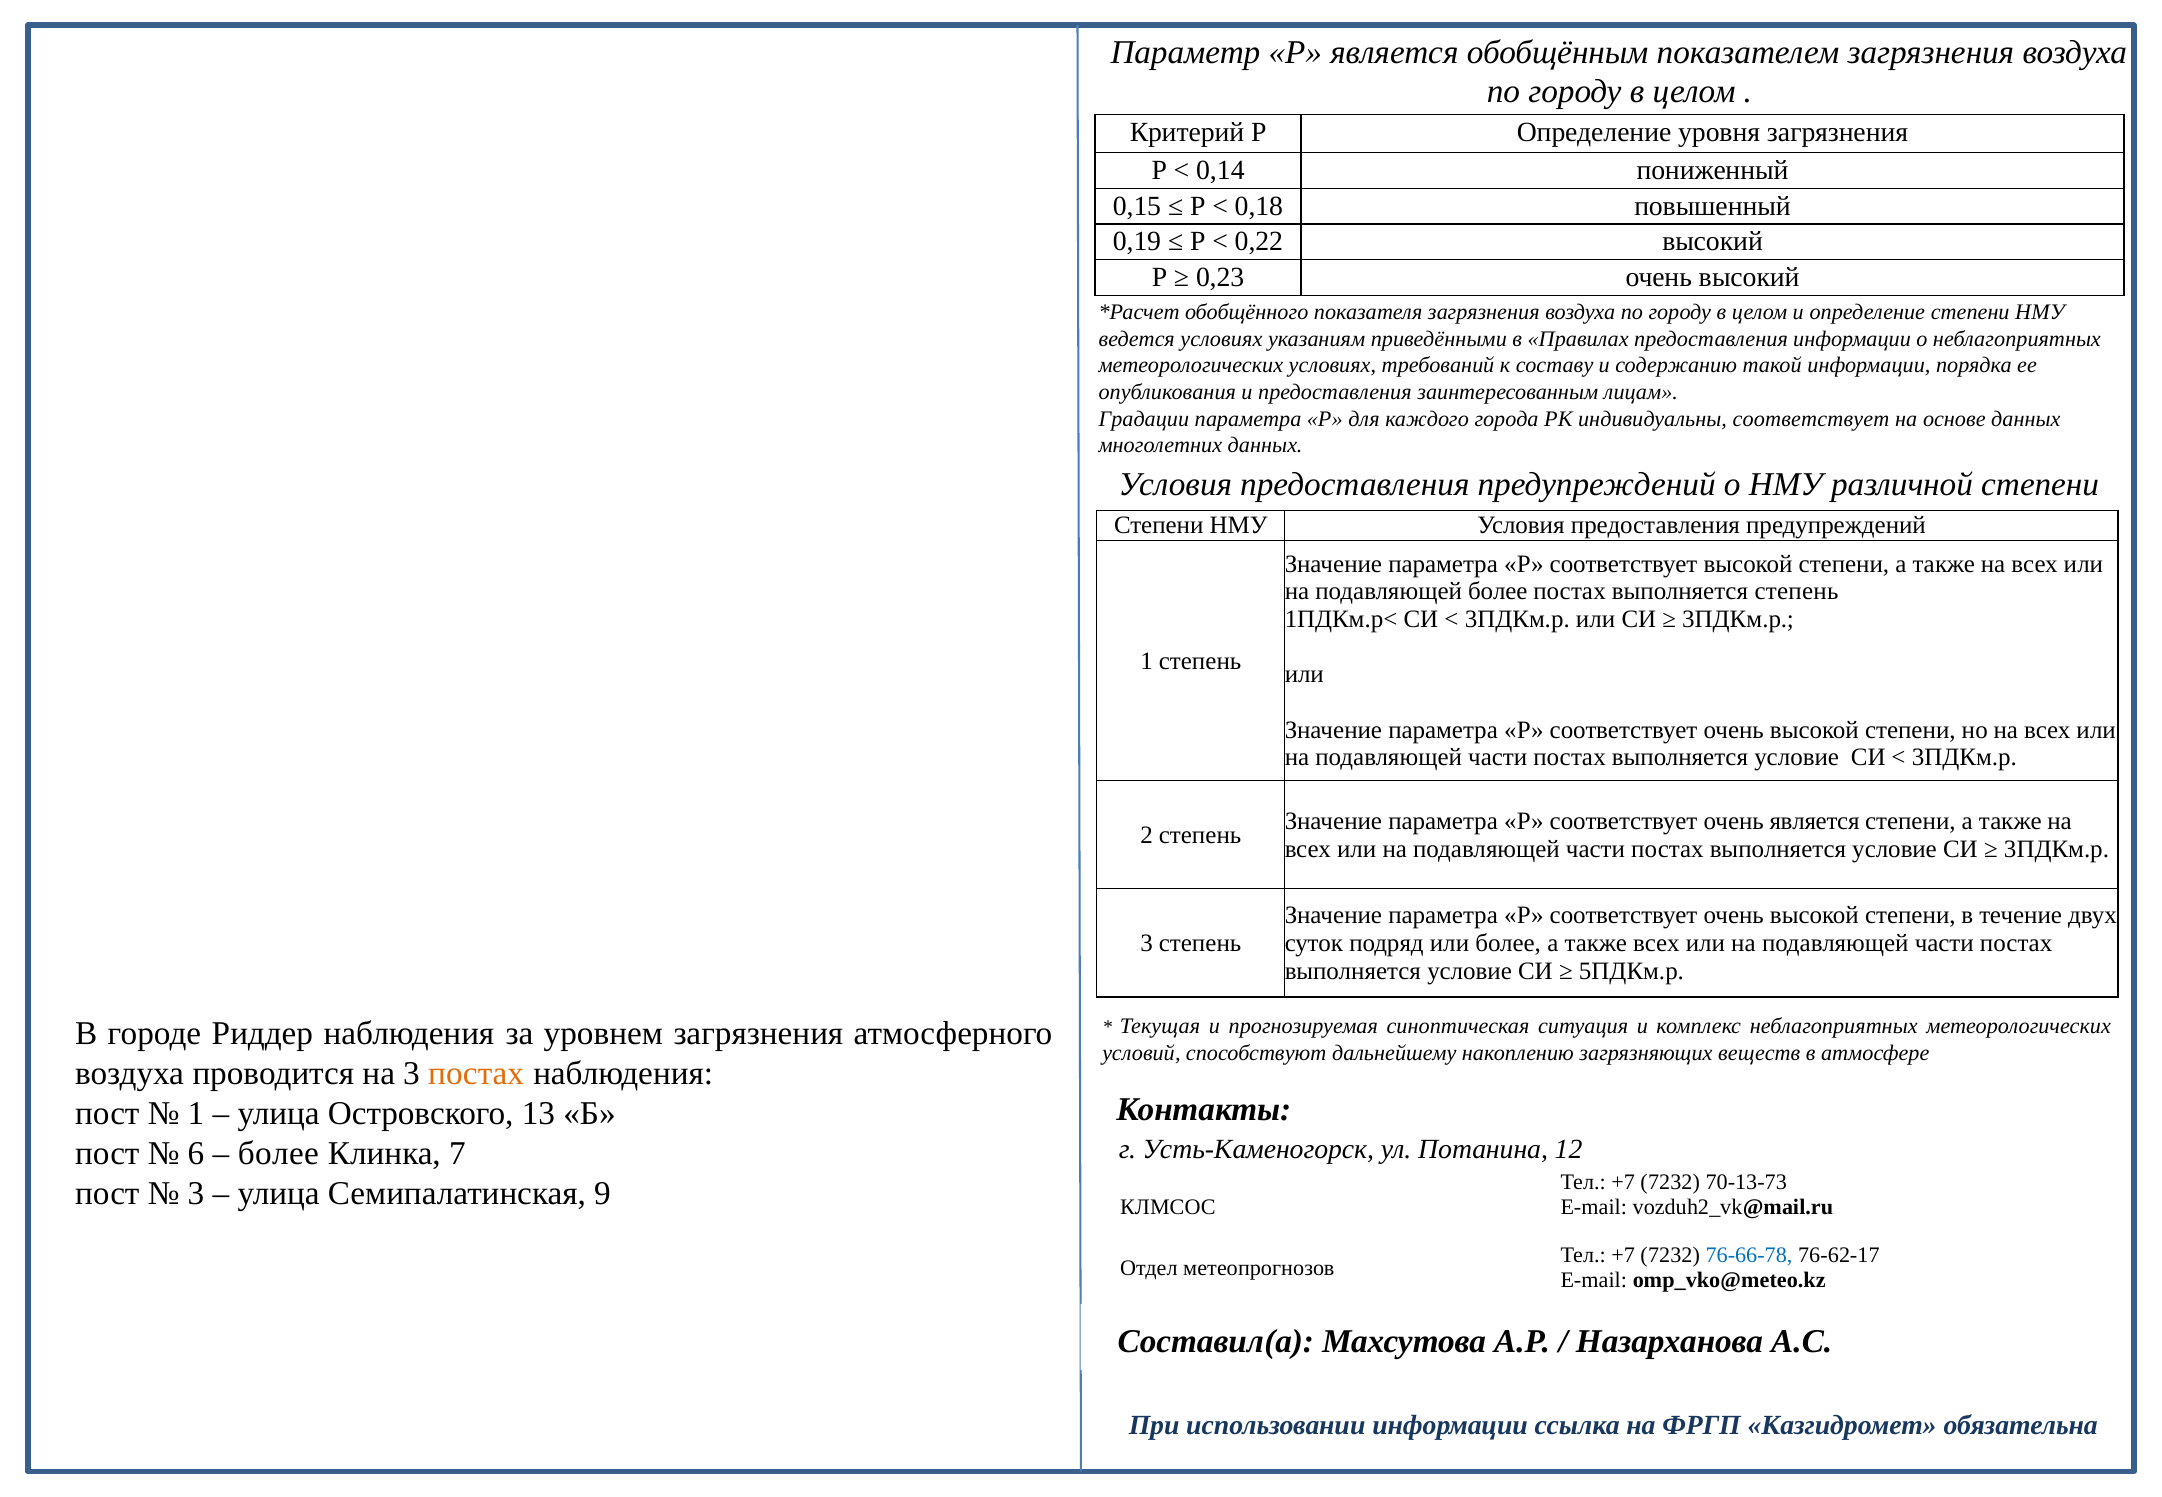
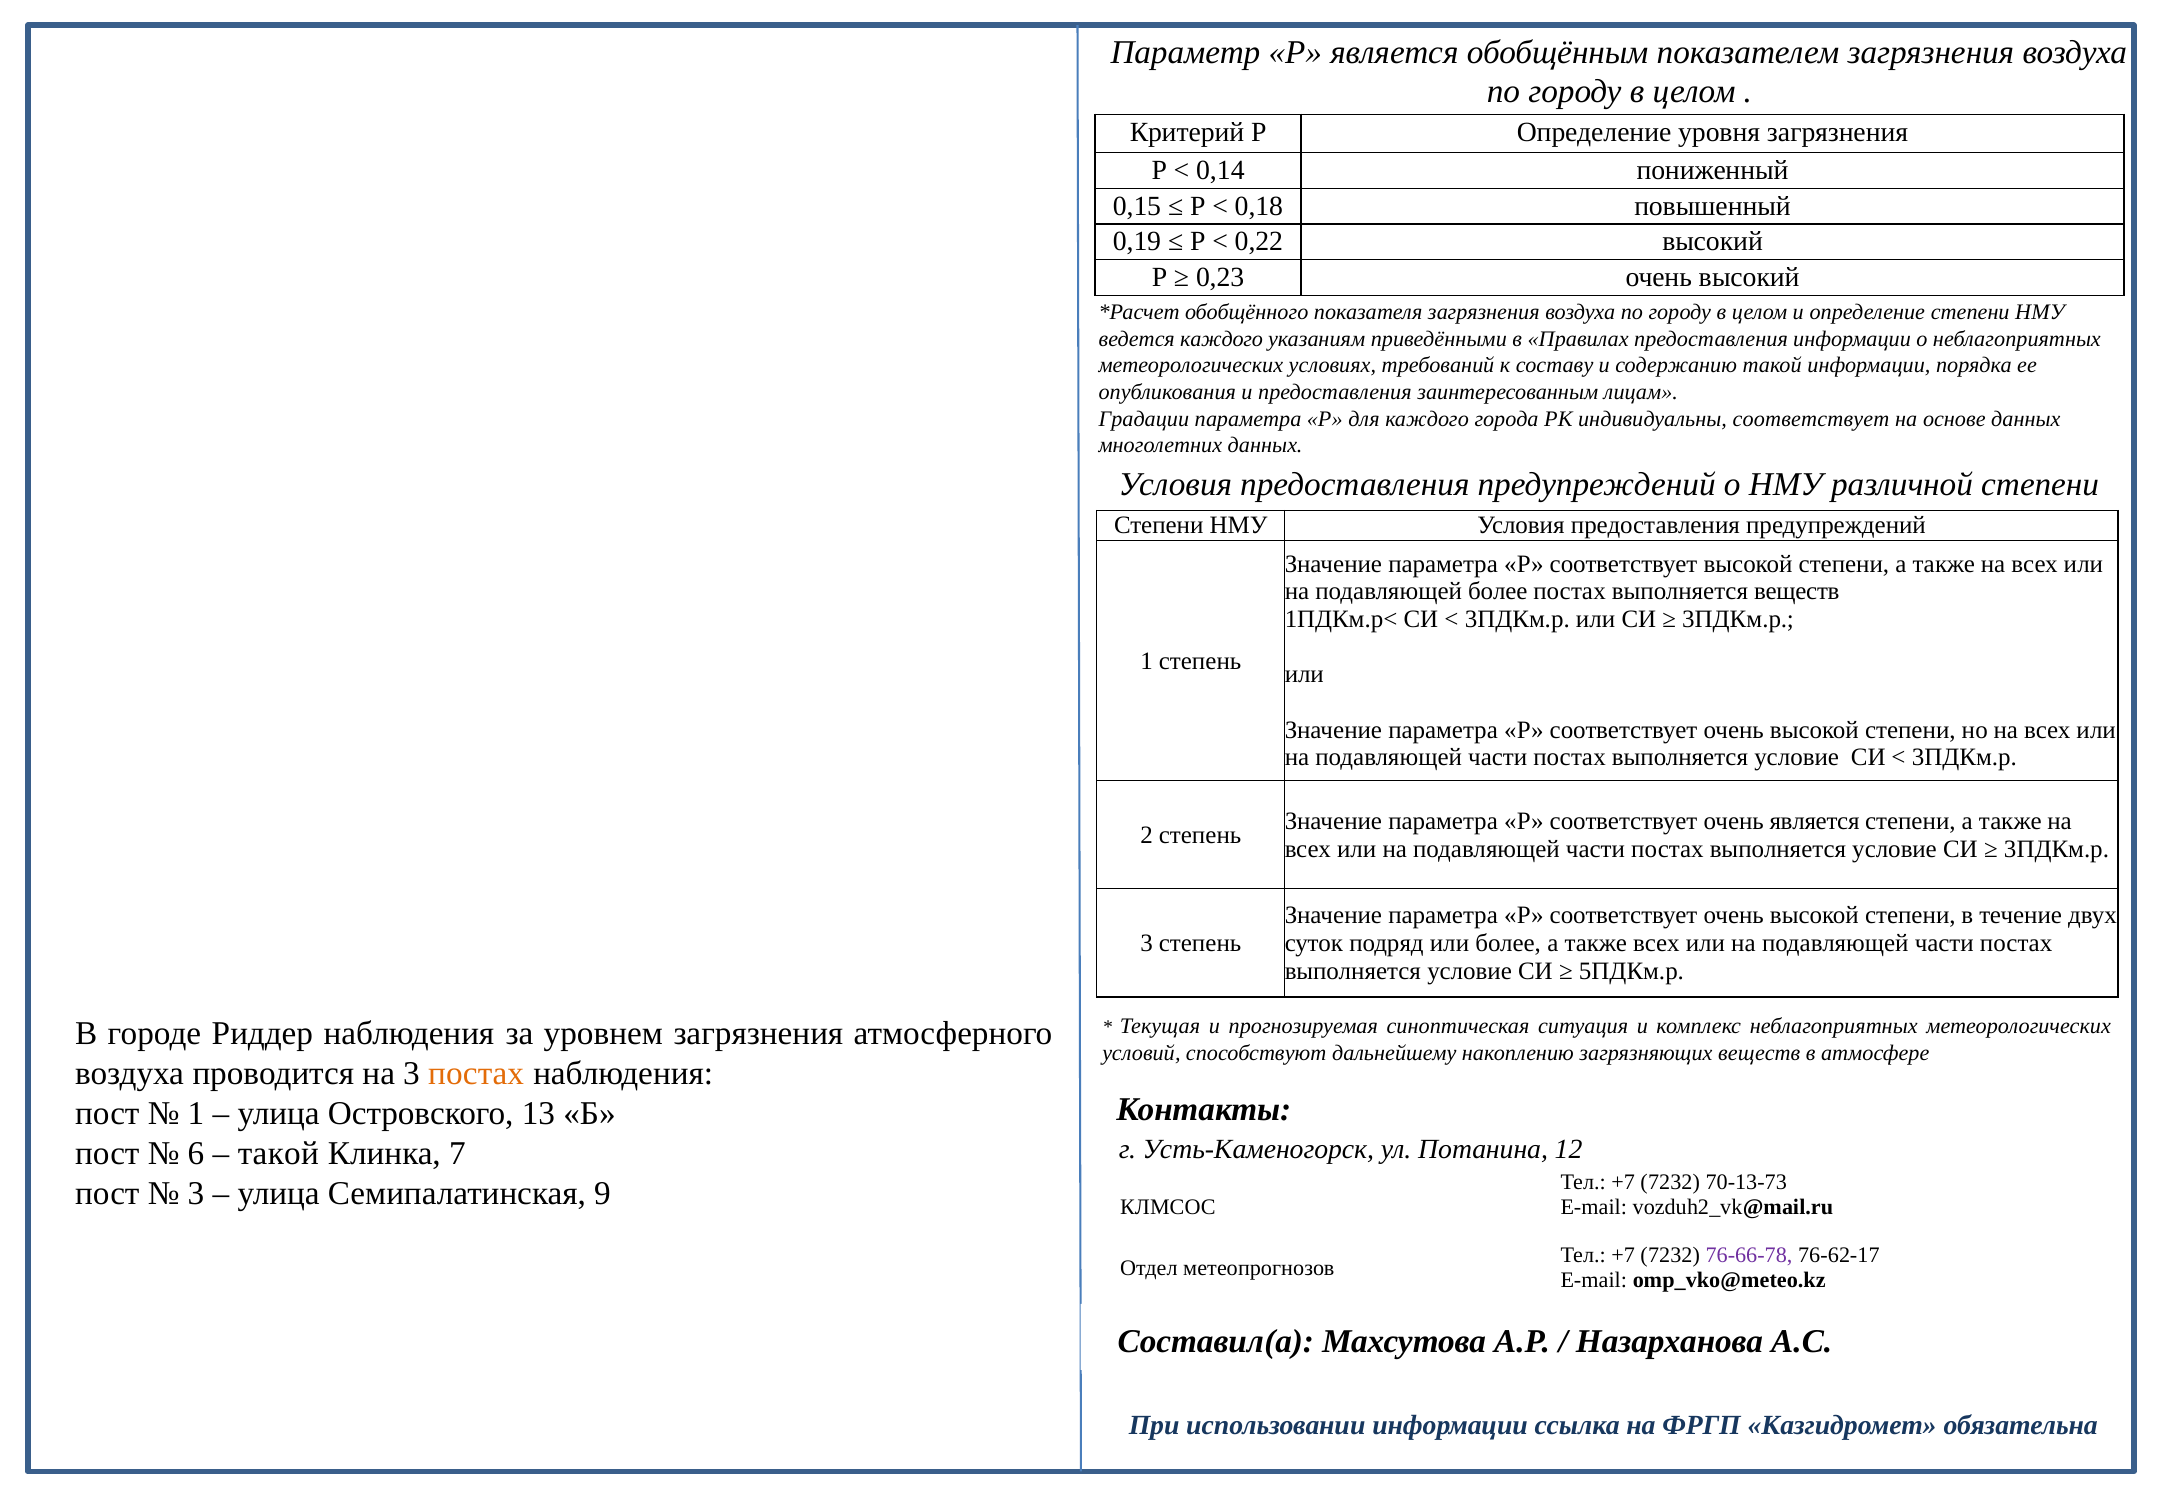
ведется условиях: условиях -> каждого
выполняется степень: степень -> веществ
более at (278, 1153): более -> такой
76-66-78 colour: blue -> purple
